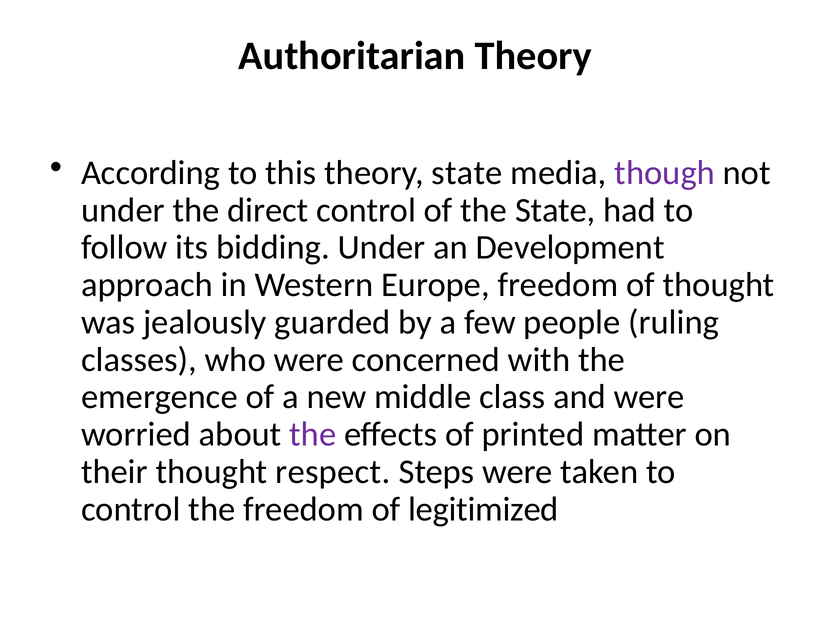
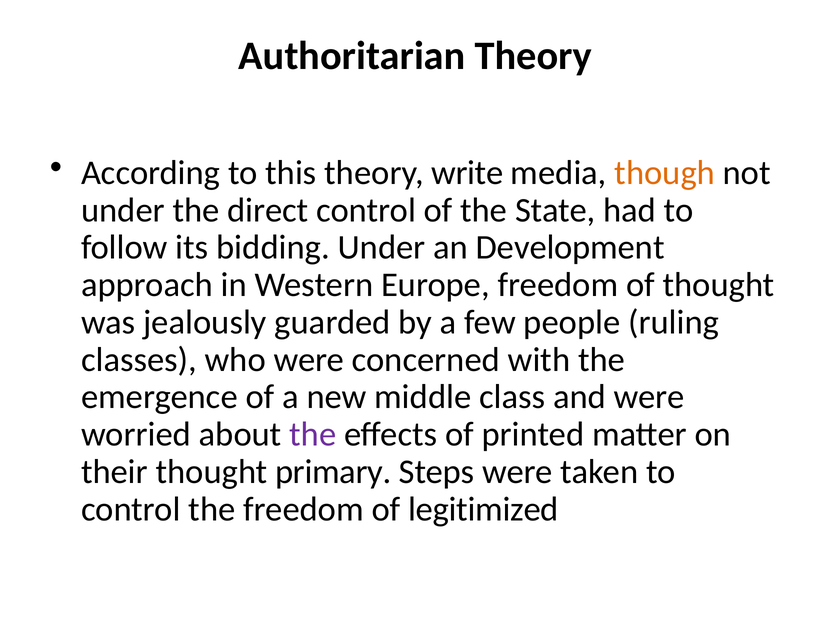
theory state: state -> write
though colour: purple -> orange
respect: respect -> primary
